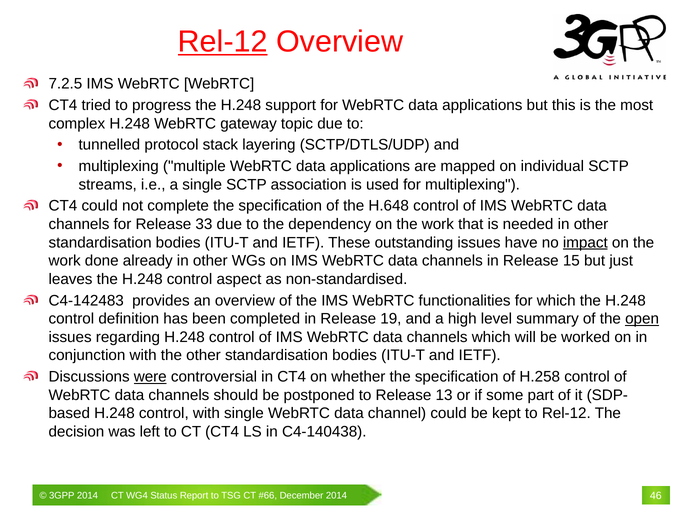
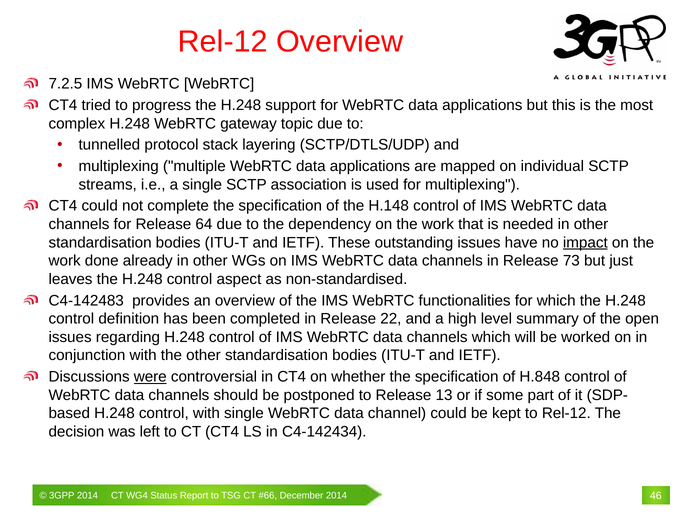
Rel-12 at (223, 42) underline: present -> none
H.648: H.648 -> H.148
33: 33 -> 64
15: 15 -> 73
19: 19 -> 22
open underline: present -> none
H.258: H.258 -> H.848
C4-140438: C4-140438 -> C4-142434
